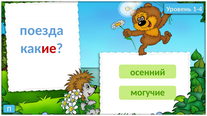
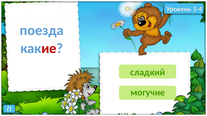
осенний: осенний -> сладкий
